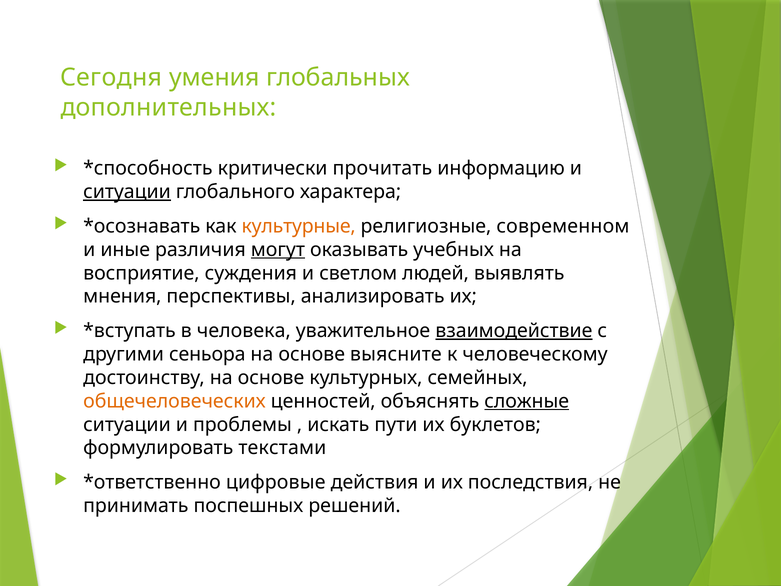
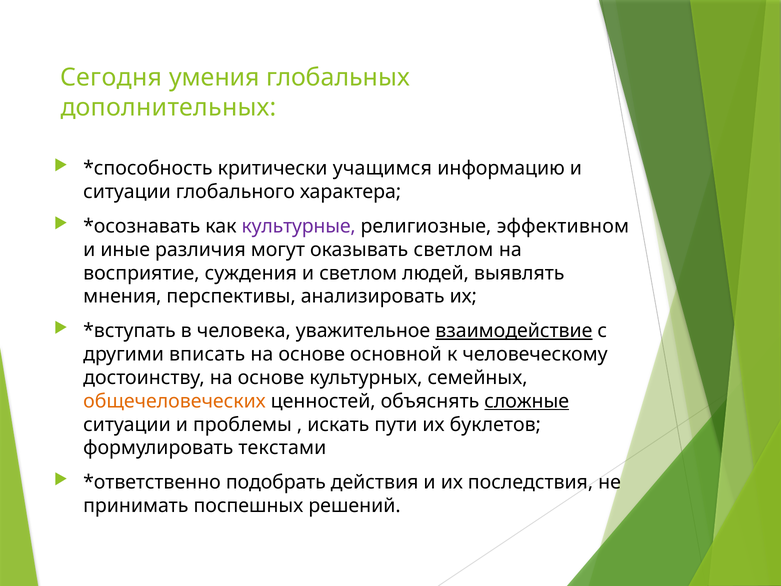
прочитать: прочитать -> учащимся
ситуации at (127, 192) underline: present -> none
культурные colour: orange -> purple
современном: современном -> эффективном
могут underline: present -> none
оказывать учебных: учебных -> светлом
сеньора: сеньора -> вписать
выясните: выясните -> основной
цифровые: цифровые -> подобрать
